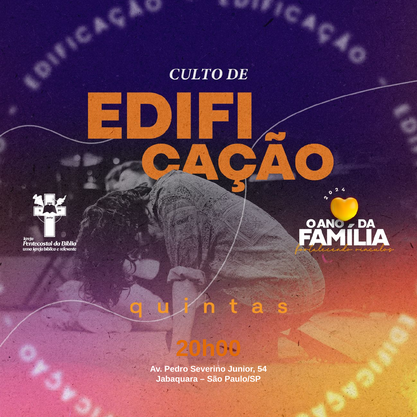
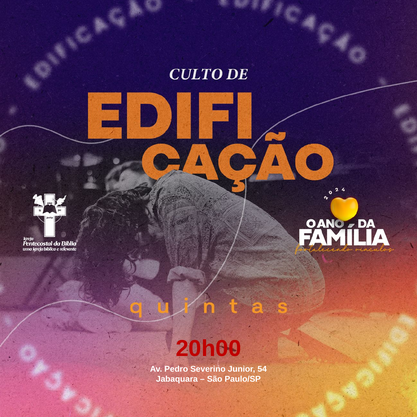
20h00 colour: orange -> red
